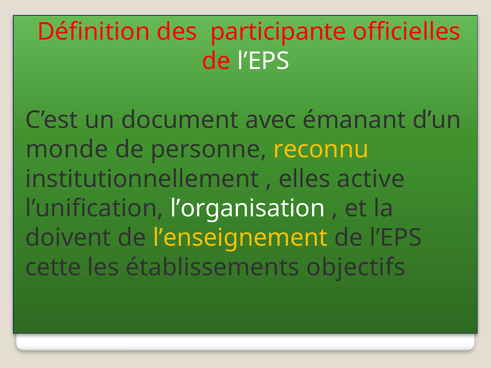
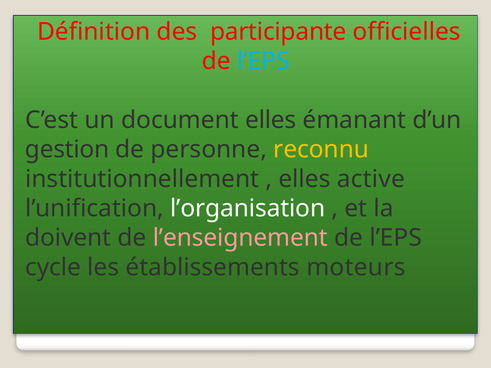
l’EPS at (263, 61) colour: white -> light blue
document avec: avec -> elles
monde: monde -> gestion
l’enseignement colour: yellow -> pink
cette: cette -> cycle
objectifs: objectifs -> moteurs
